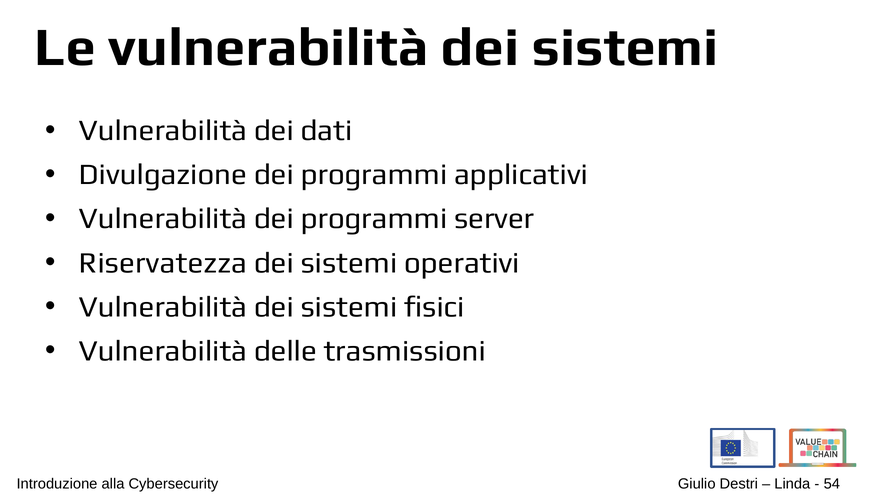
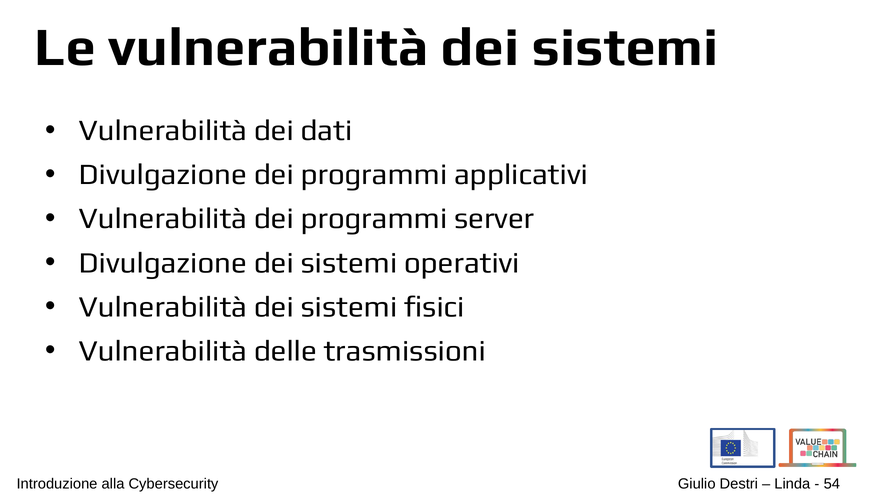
Riservatezza at (163, 263): Riservatezza -> Divulgazione
